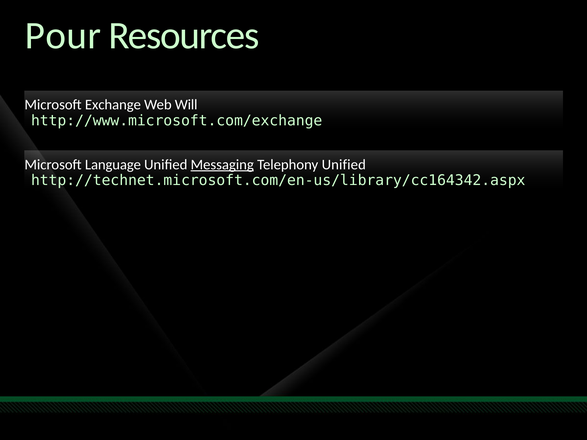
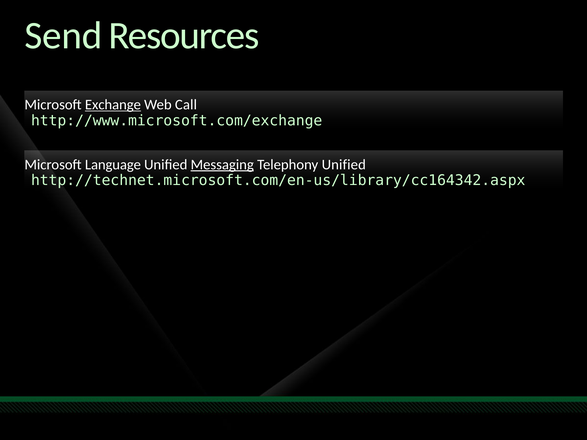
Pour: Pour -> Send
Exchange underline: none -> present
Will: Will -> Call
